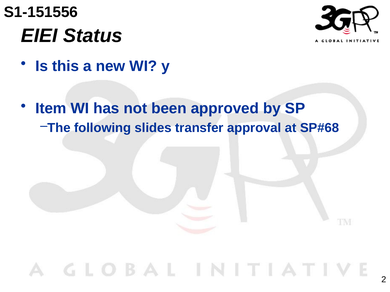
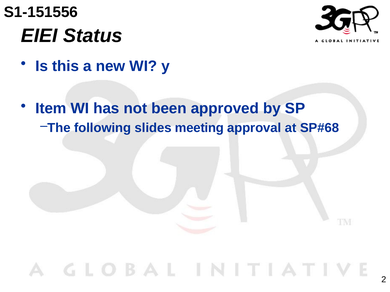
transfer: transfer -> meeting
